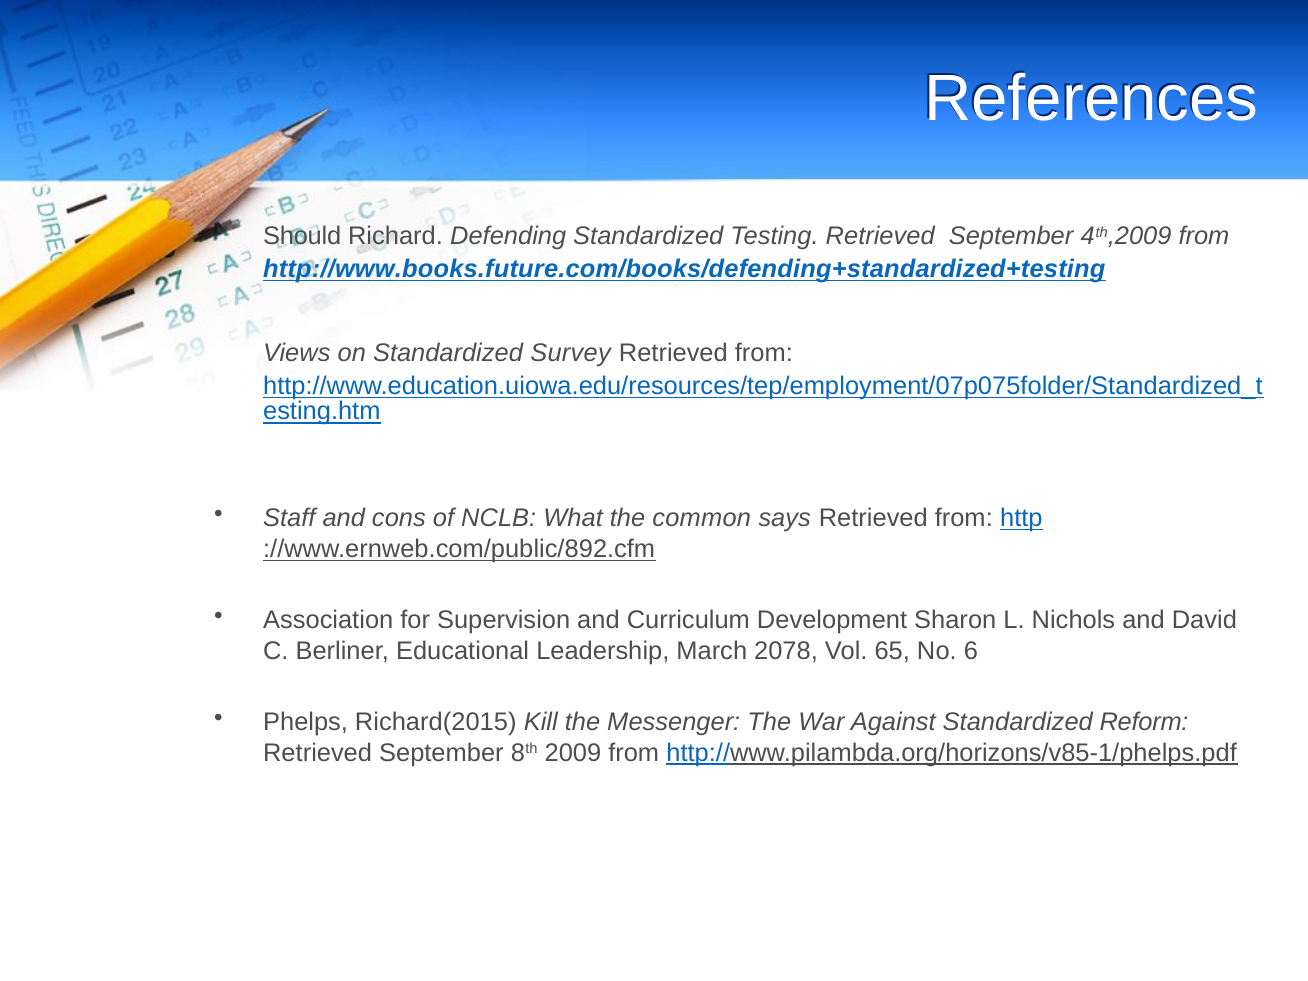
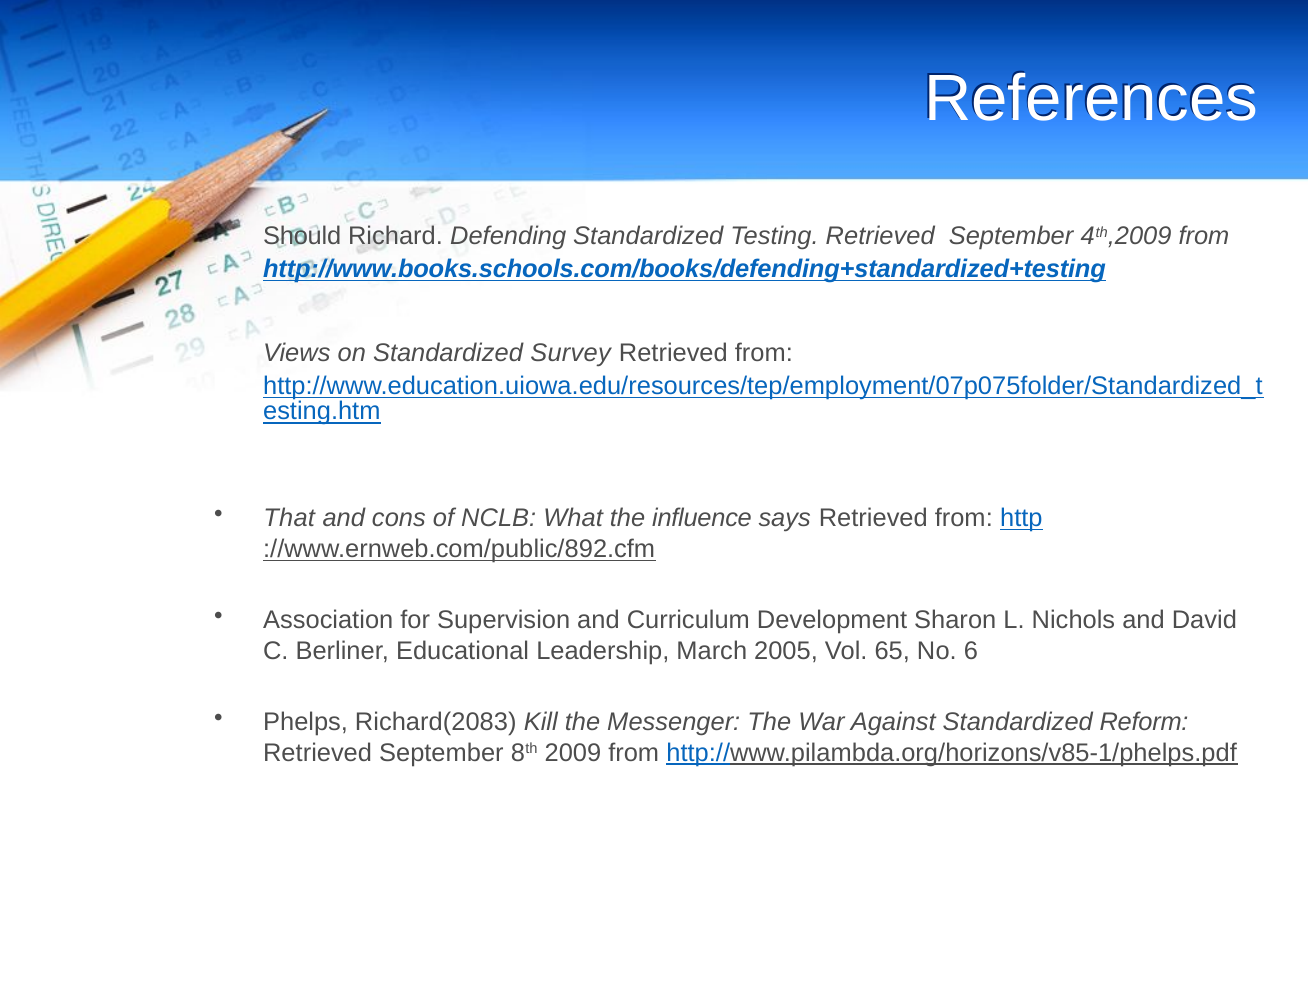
http://www.books.future.com/books/defending+standardized+testing: http://www.books.future.com/books/defending+standardized+testing -> http://www.books.schools.com/books/defending+standardized+testing
Staff: Staff -> That
common: common -> influence
2078: 2078 -> 2005
Richard(2015: Richard(2015 -> Richard(2083
